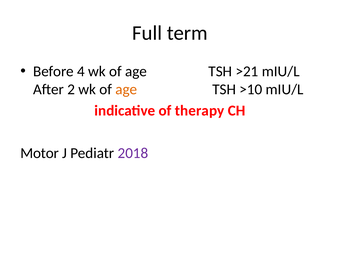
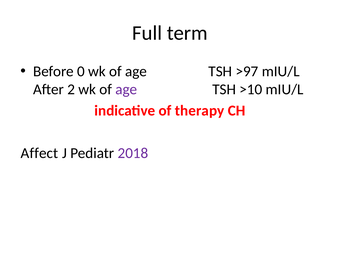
4: 4 -> 0
>21: >21 -> >97
age at (126, 89) colour: orange -> purple
Motor: Motor -> Affect
